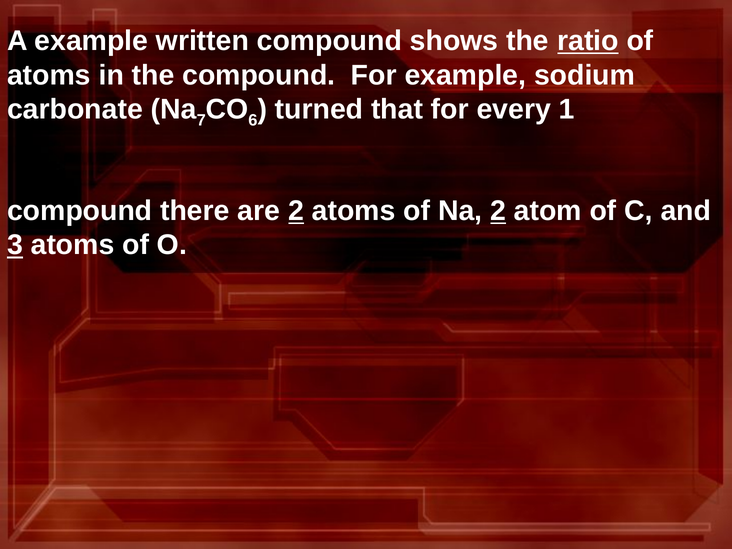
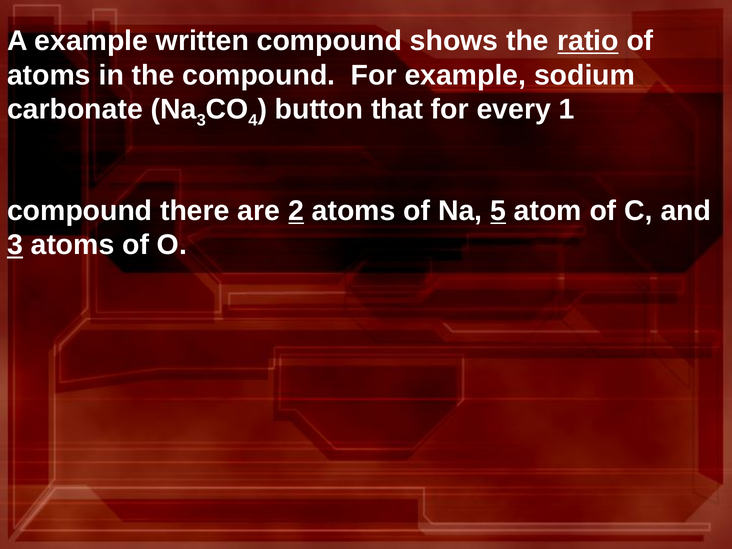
Na 7: 7 -> 3
6: 6 -> 4
turned: turned -> button
Na 2: 2 -> 5
